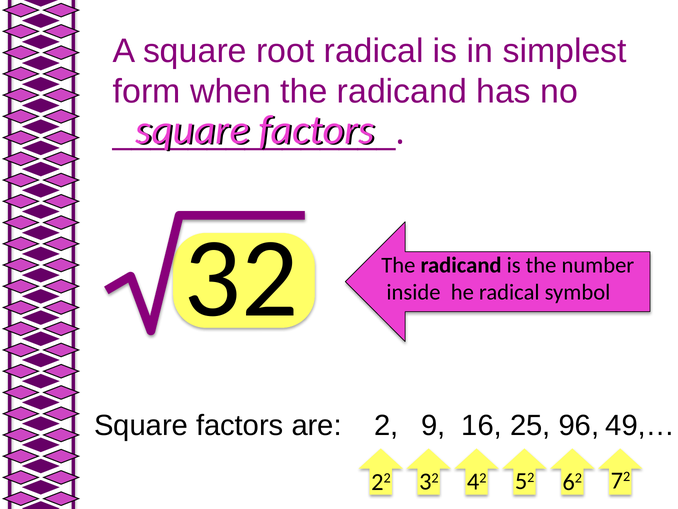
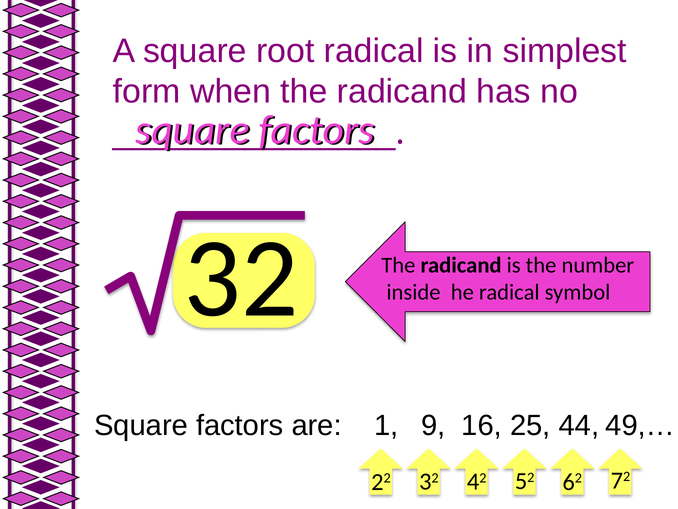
2: 2 -> 1
96: 96 -> 44
